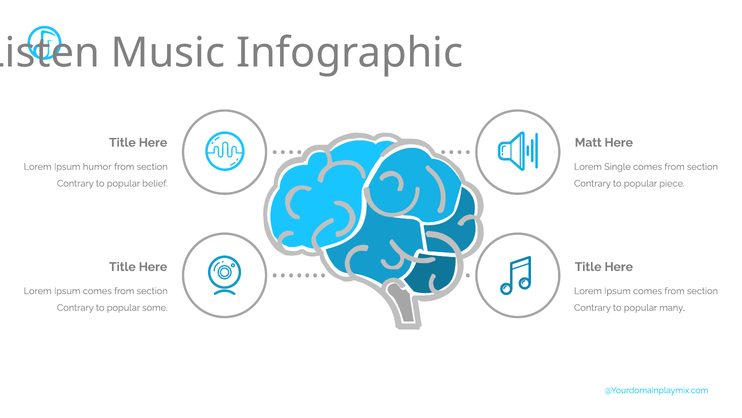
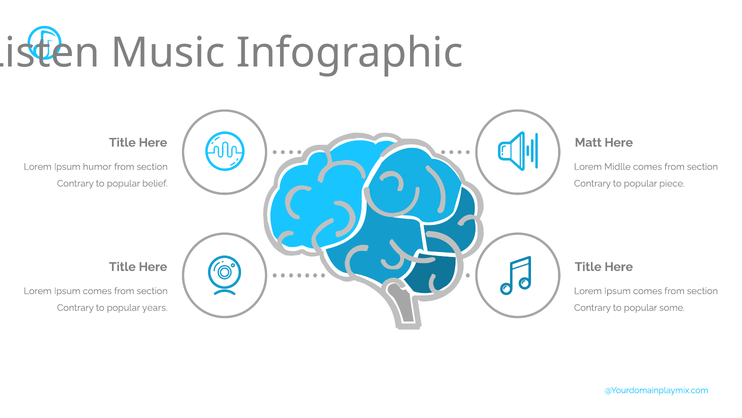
Single: Single -> Midlle
some: some -> years
many: many -> some
